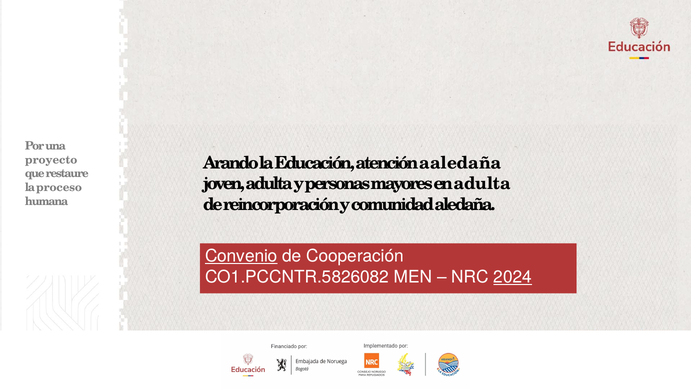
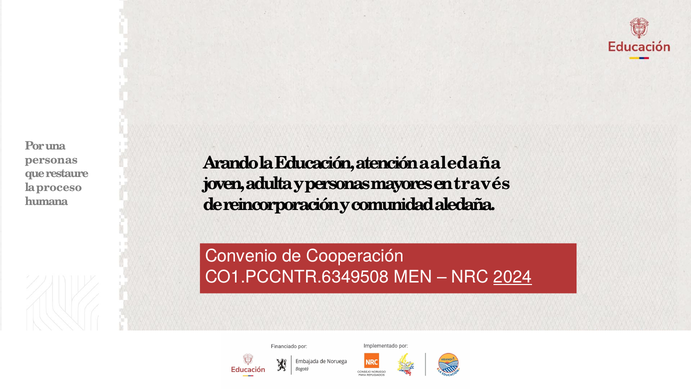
proyecto at (51, 160): proyecto -> personas
en adulta: adulta -> través
Convenio underline: present -> none
CO1.PCCNTR.5826082: CO1.PCCNTR.5826082 -> CO1.PCCNTR.6349508
